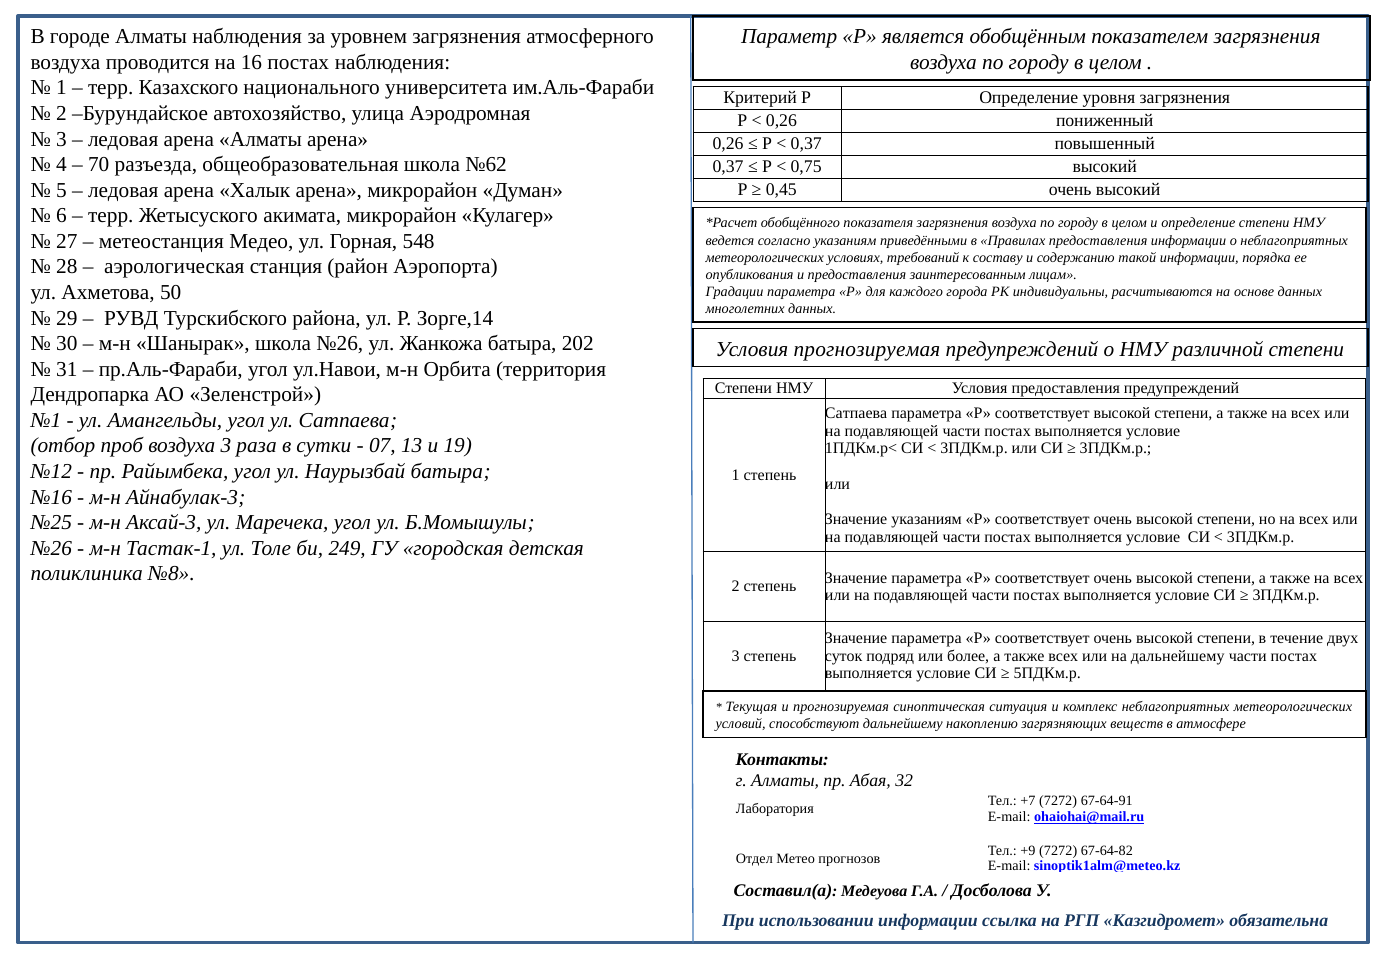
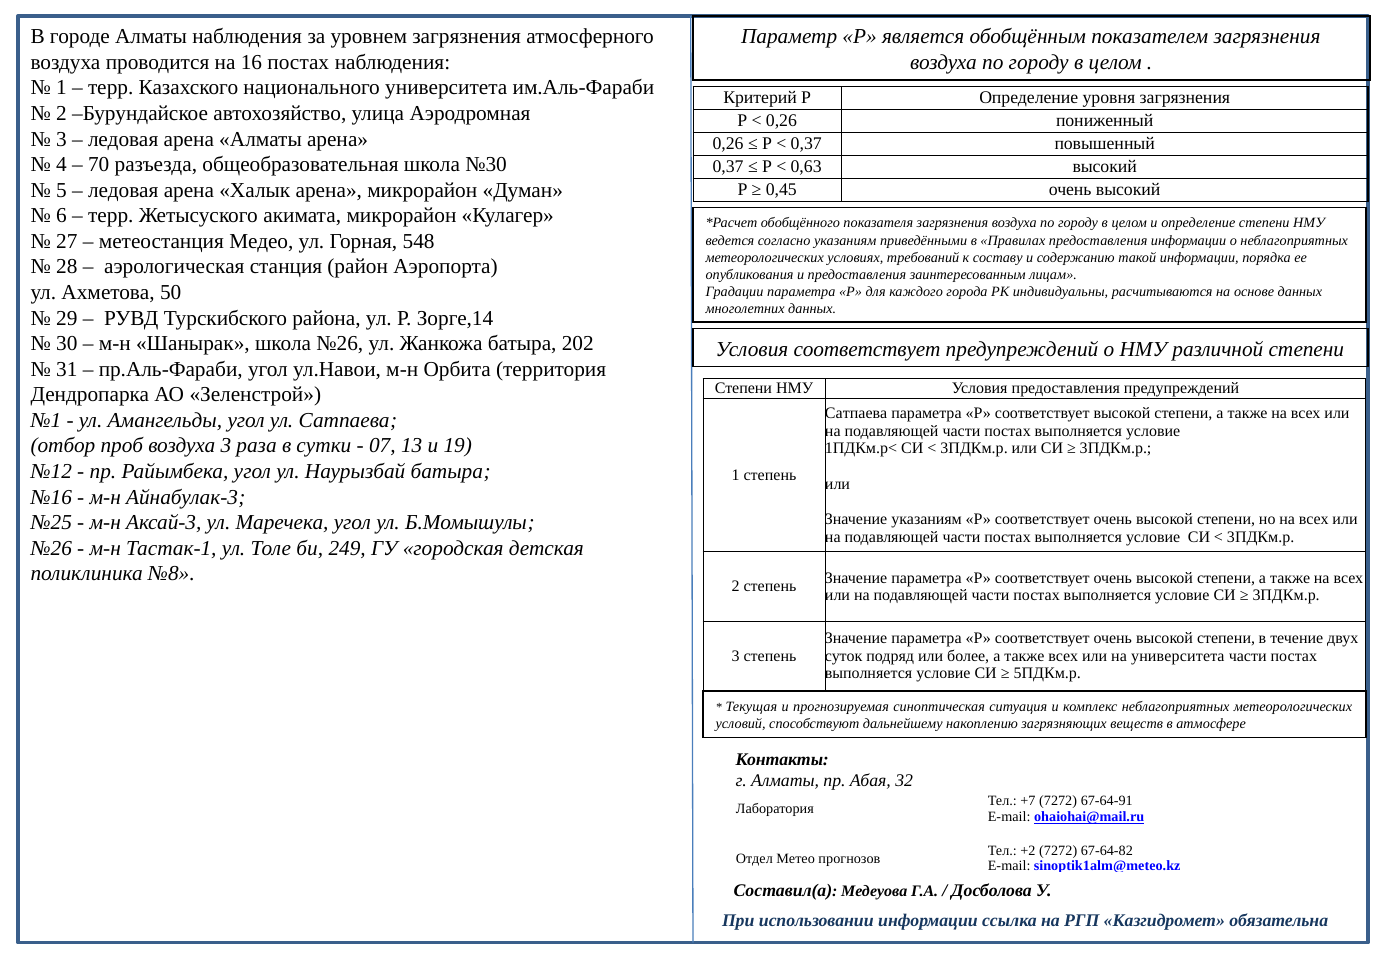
№62: №62 -> №30
0,75: 0,75 -> 0,63
Условия прогнозируемая: прогнозируемая -> соответствует
на дальнейшему: дальнейшему -> университета
+9: +9 -> +2
